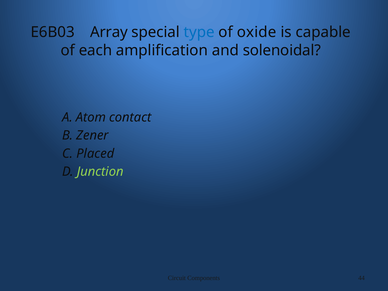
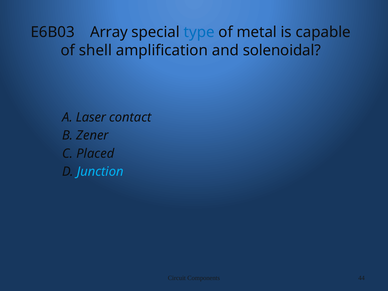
oxide: oxide -> metal
each: each -> shell
Atom: Atom -> Laser
Junction colour: light green -> light blue
